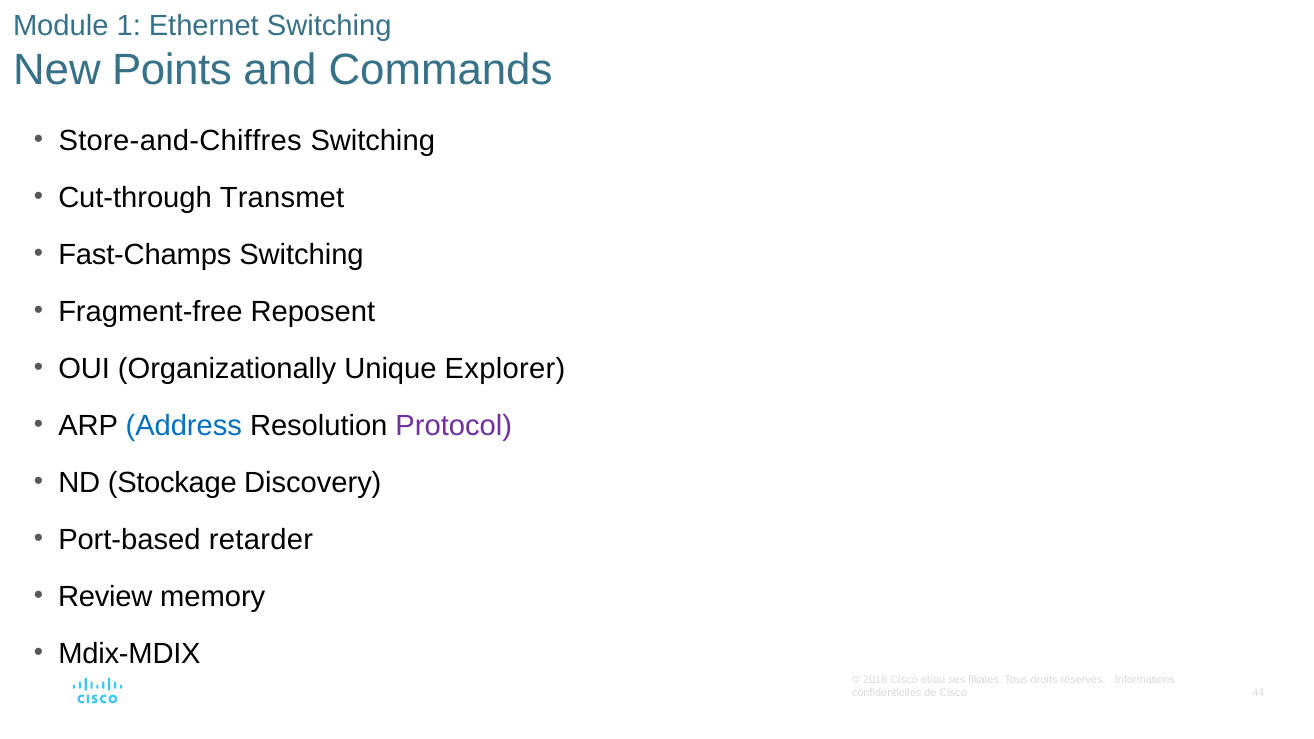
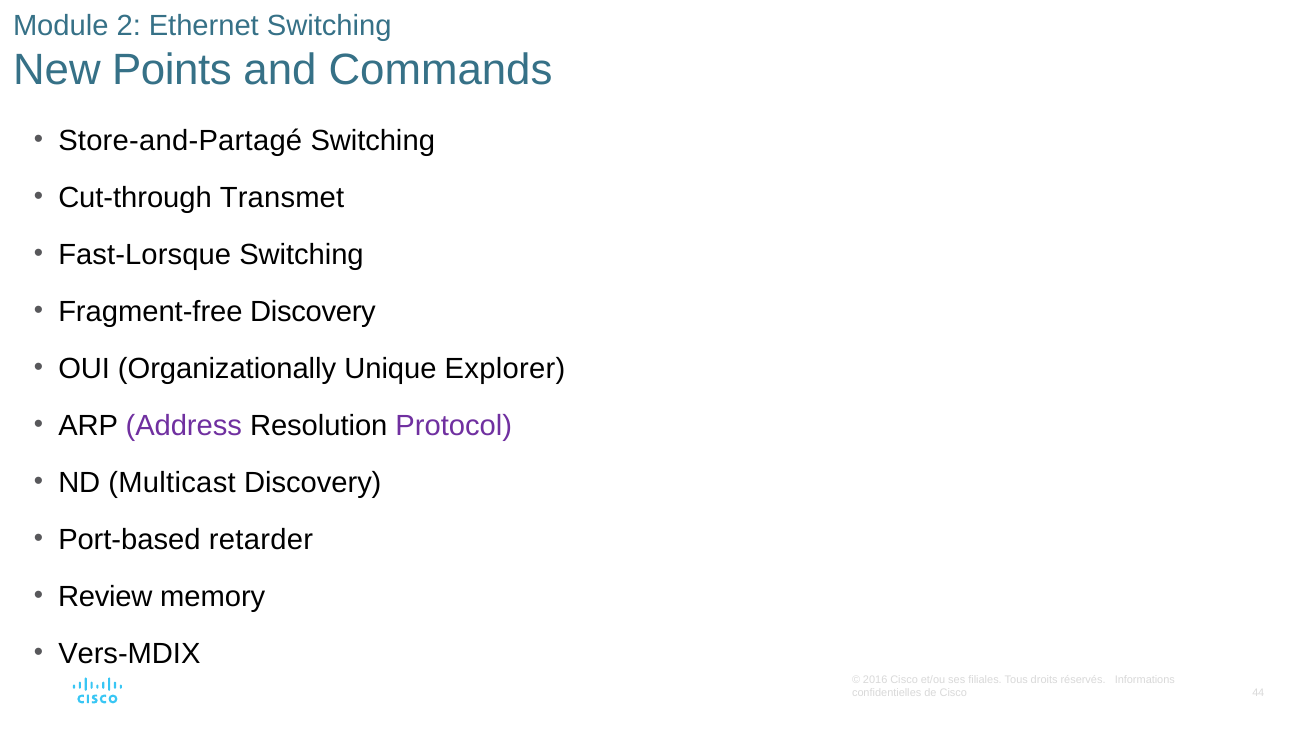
1: 1 -> 2
Store-and-Chiffres: Store-and-Chiffres -> Store-and-Partagé
Fast-Champs: Fast-Champs -> Fast-Lorsque
Fragment-free Reposent: Reposent -> Discovery
Address colour: blue -> purple
Stockage: Stockage -> Multicast
Mdix-MDIX: Mdix-MDIX -> Vers-MDIX
